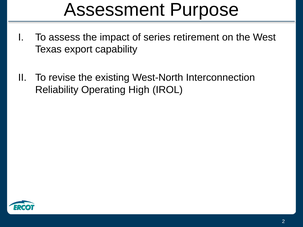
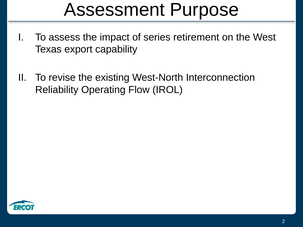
High: High -> Flow
